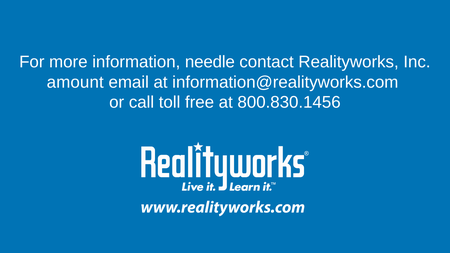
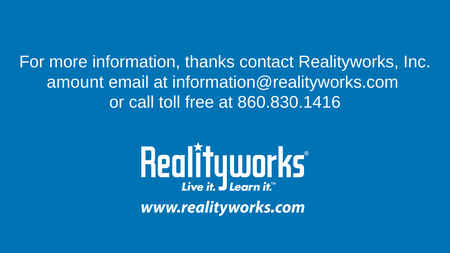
needle: needle -> thanks
800.830.1456: 800.830.1456 -> 860.830.1416
